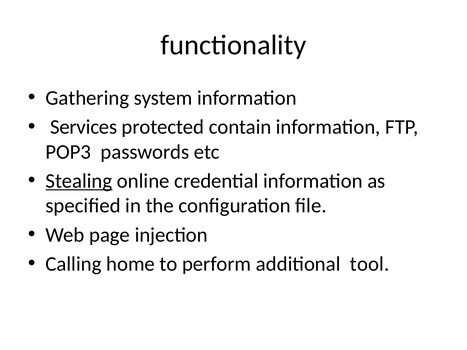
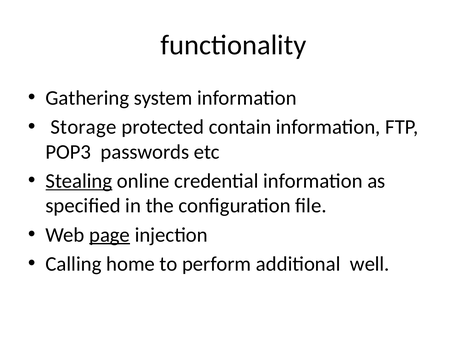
Services: Services -> Storage
page underline: none -> present
tool: tool -> well
